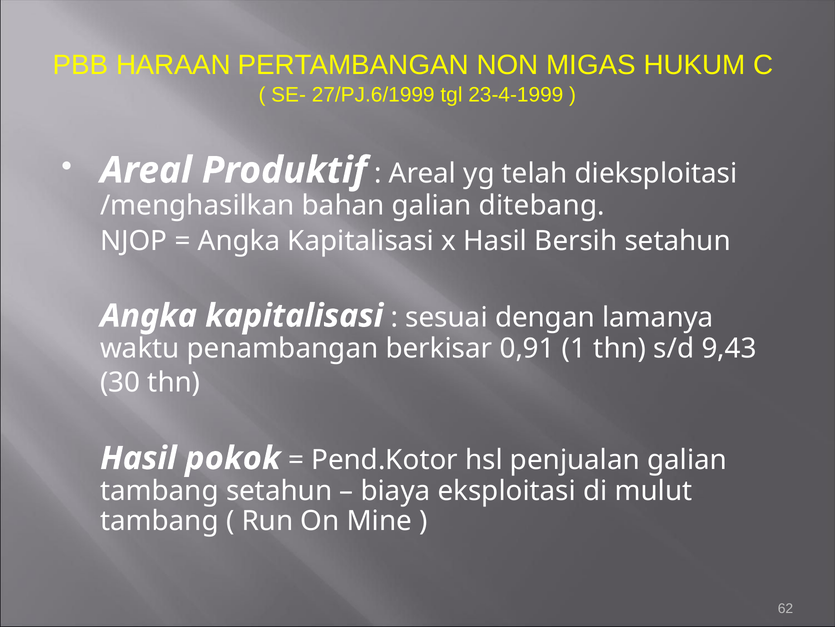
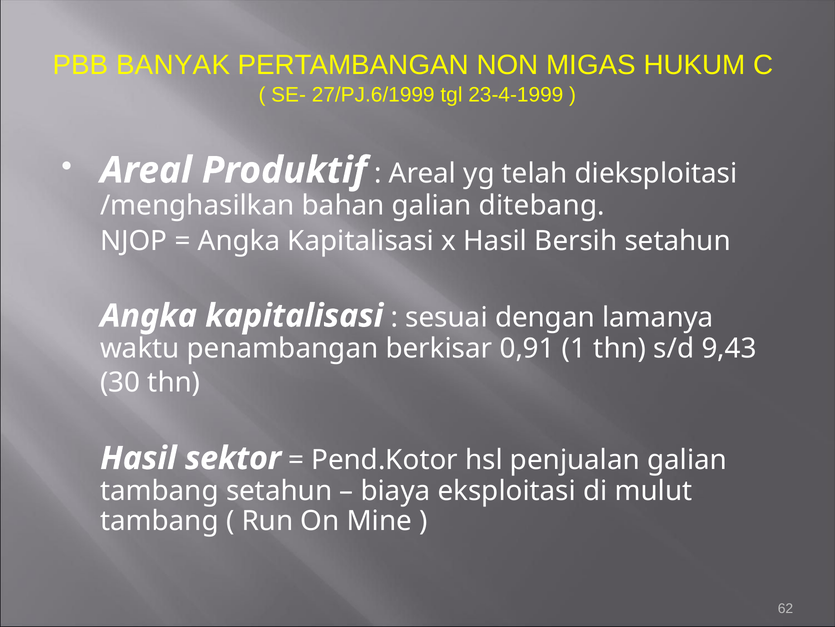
HARAAN: HARAAN -> BANYAK
pokok: pokok -> sektor
